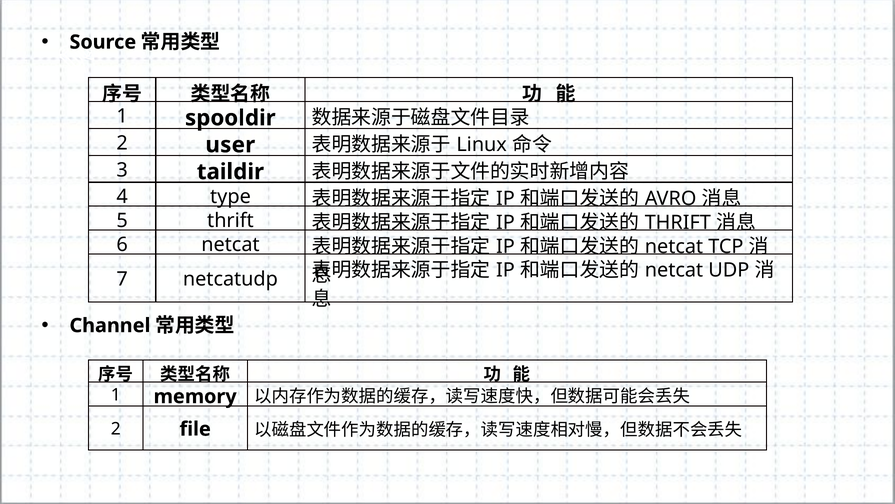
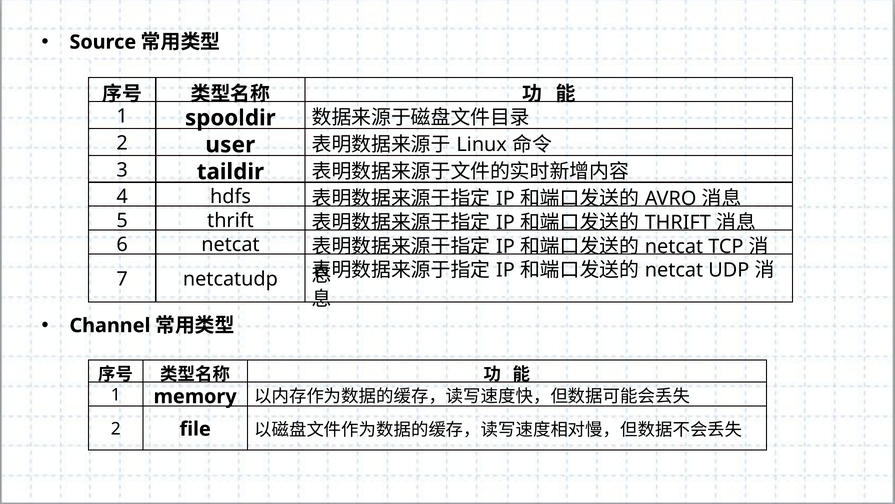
type: type -> hdfs
